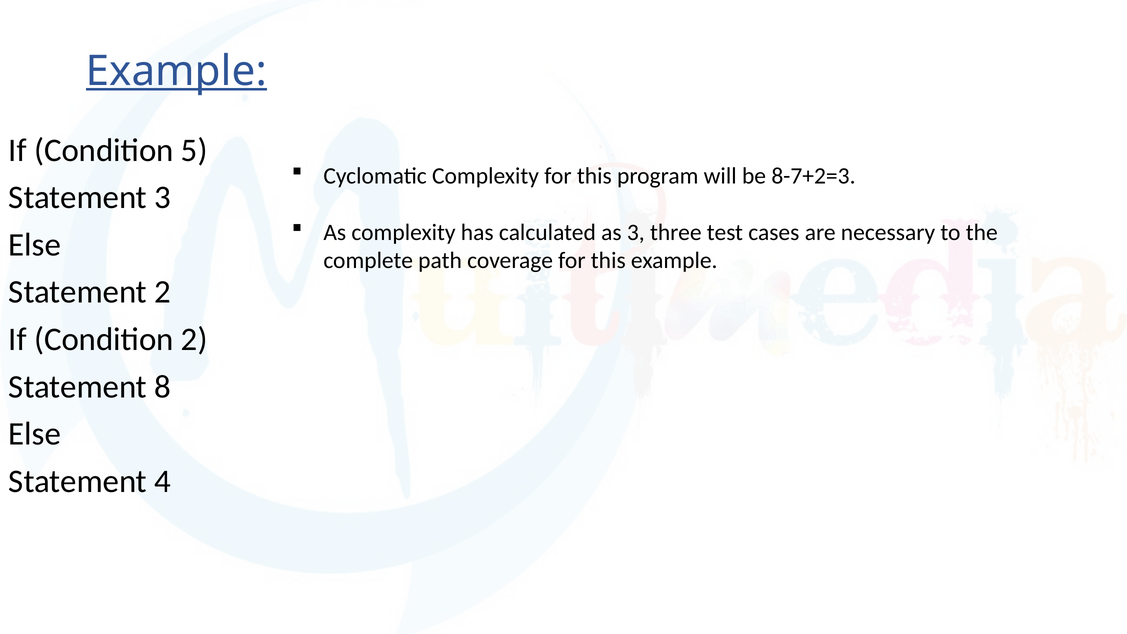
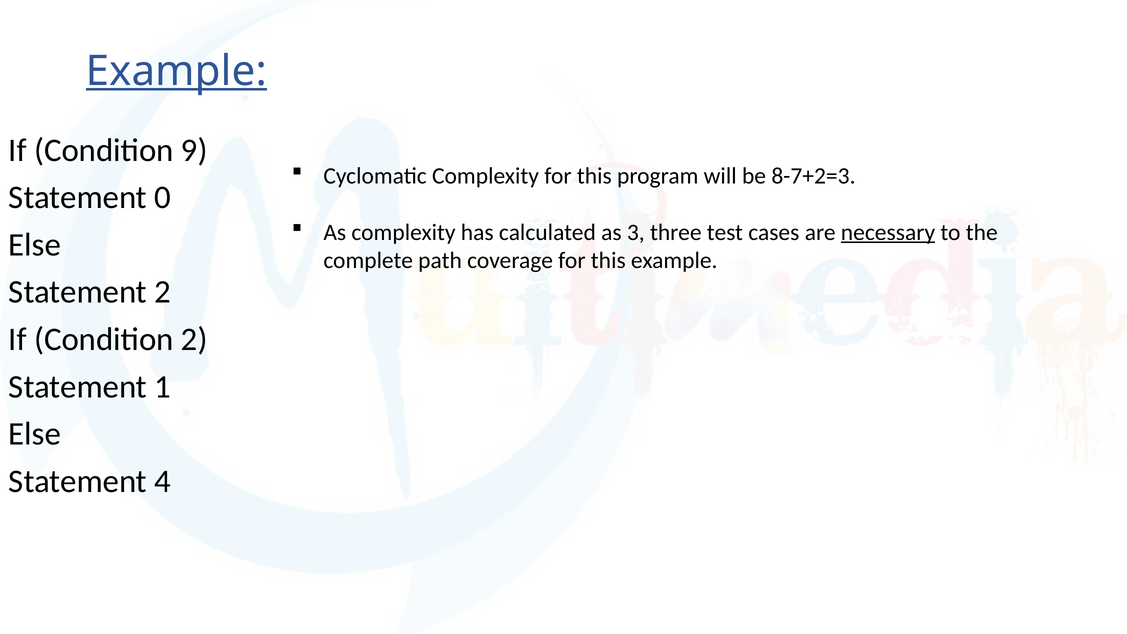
5: 5 -> 9
Statement 3: 3 -> 0
necessary underline: none -> present
8: 8 -> 1
